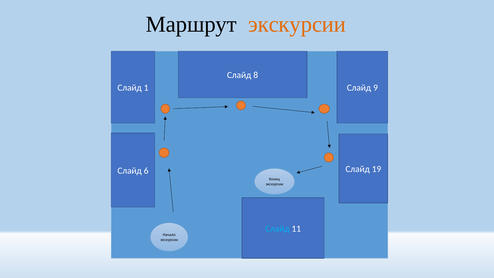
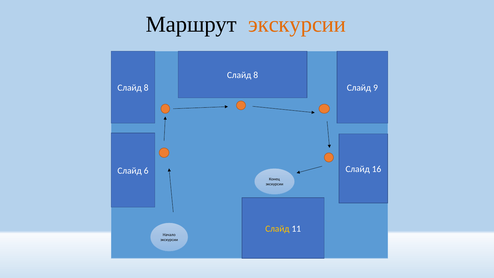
1 at (146, 88): 1 -> 8
19: 19 -> 16
Слайд at (277, 229) colour: light blue -> yellow
